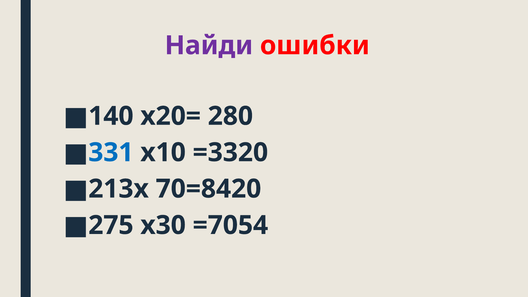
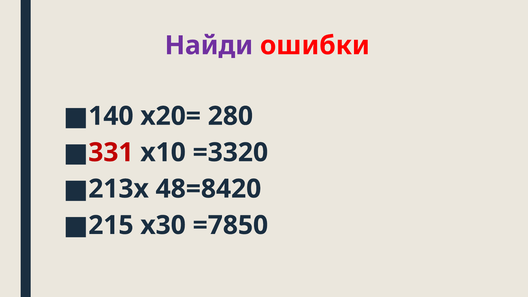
331 colour: blue -> red
70=8420: 70=8420 -> 48=8420
275: 275 -> 215
=7054: =7054 -> =7850
